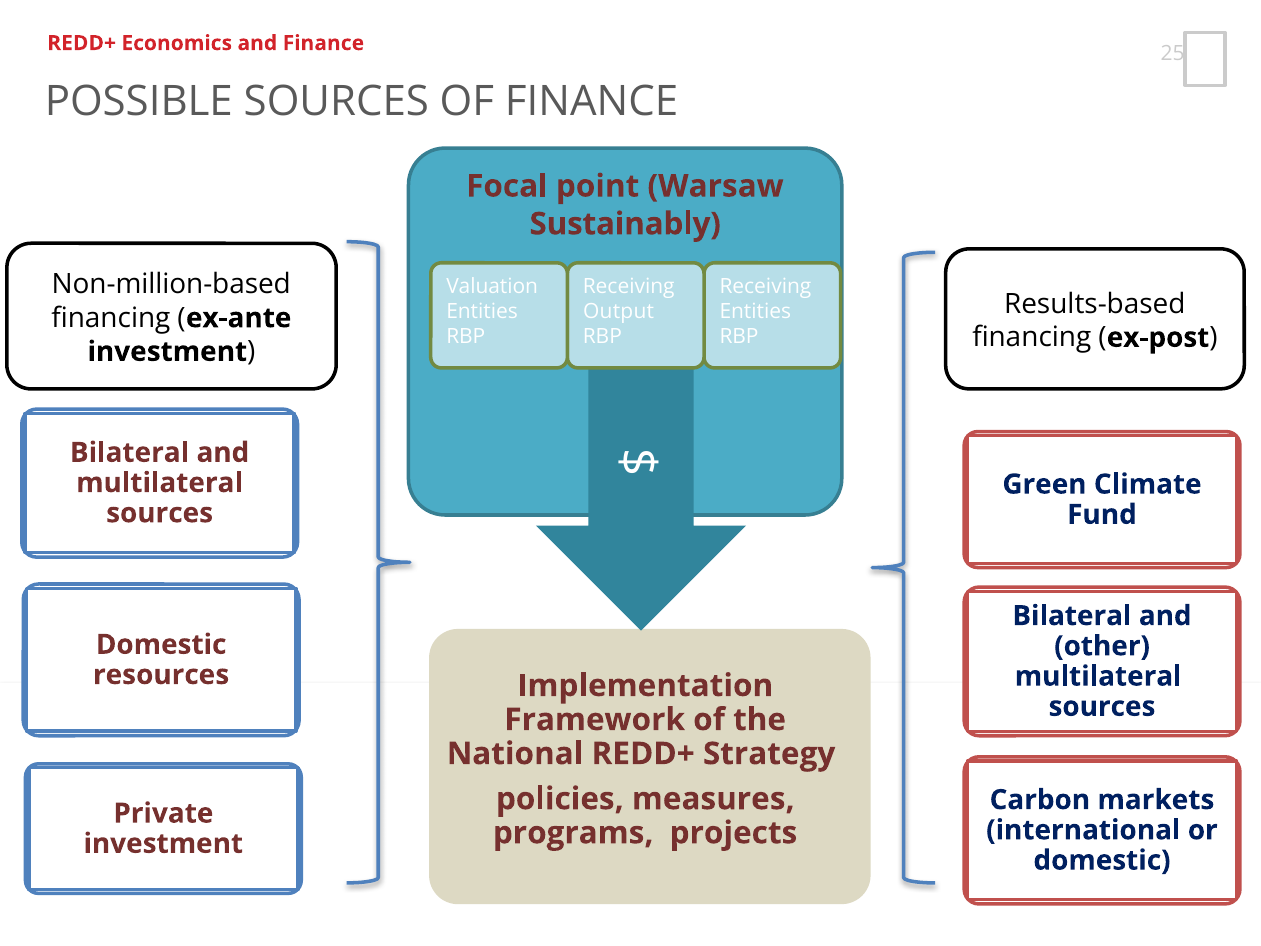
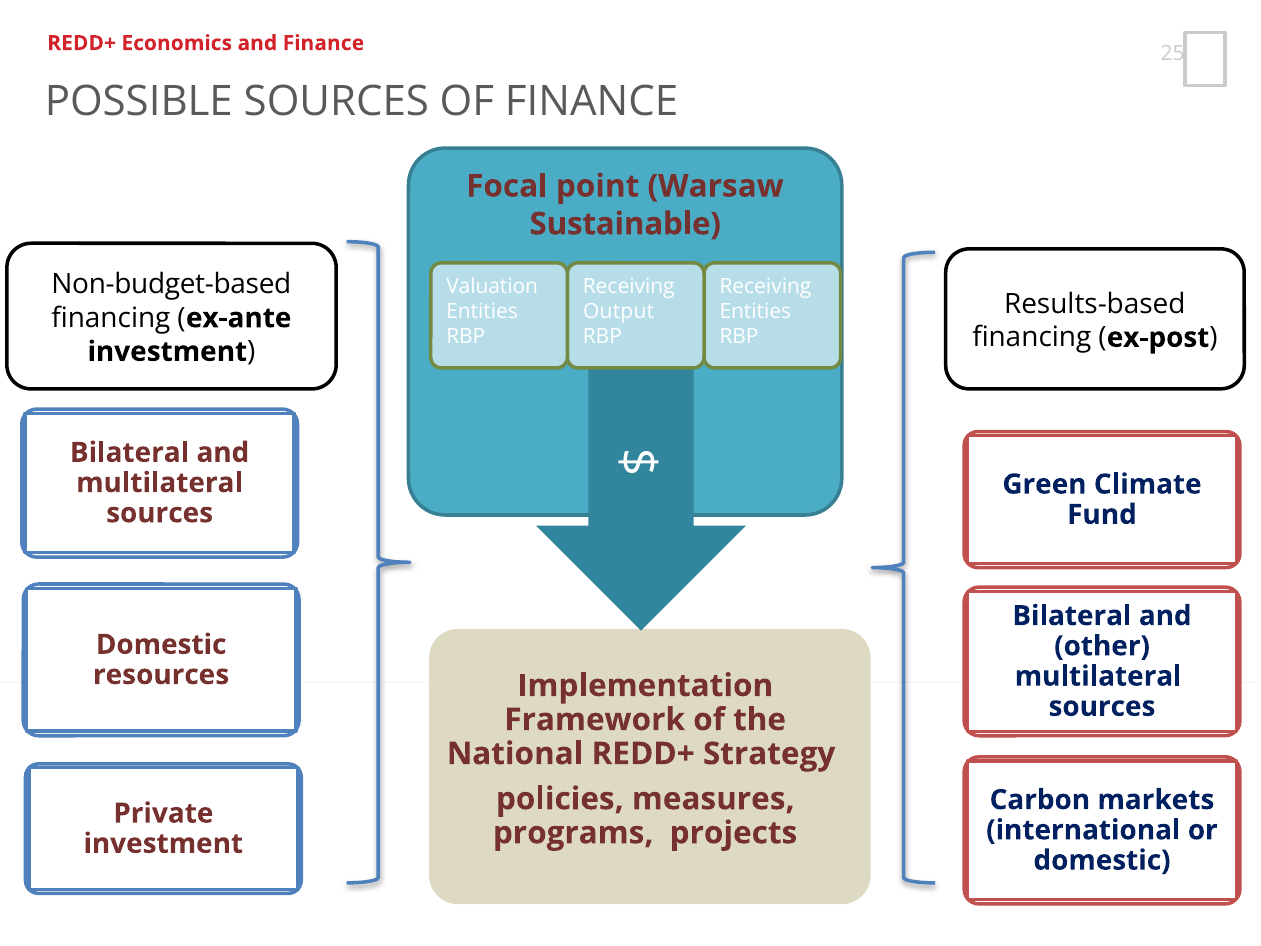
Sustainably: Sustainably -> Sustainable
Non-million-based: Non-million-based -> Non-budget-based
